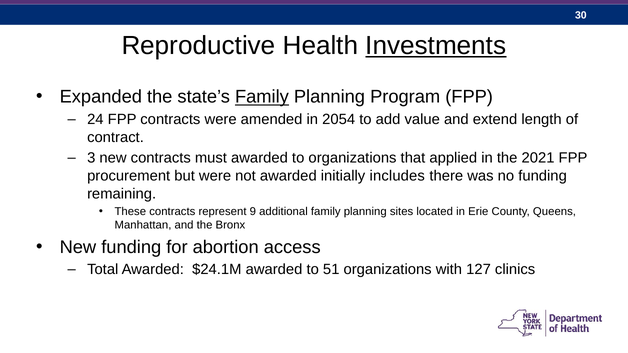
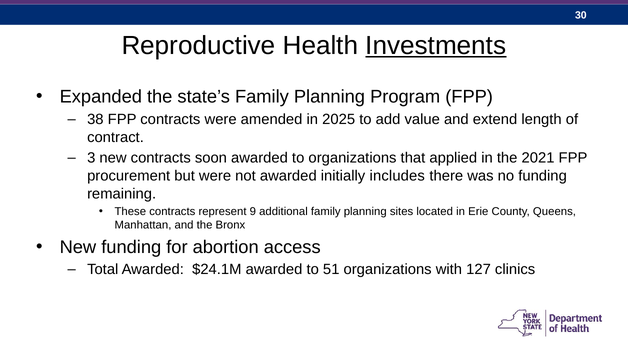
Family at (262, 97) underline: present -> none
24: 24 -> 38
2054: 2054 -> 2025
must: must -> soon
